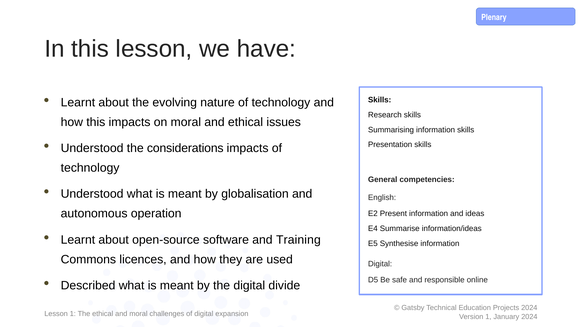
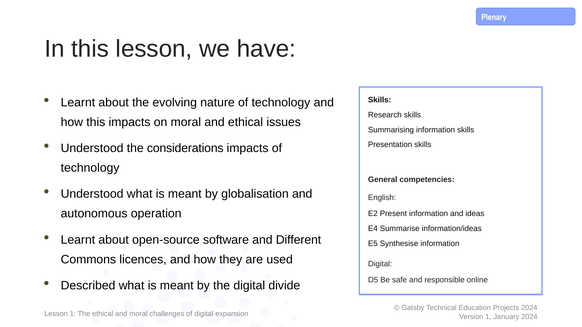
Training: Training -> Different
